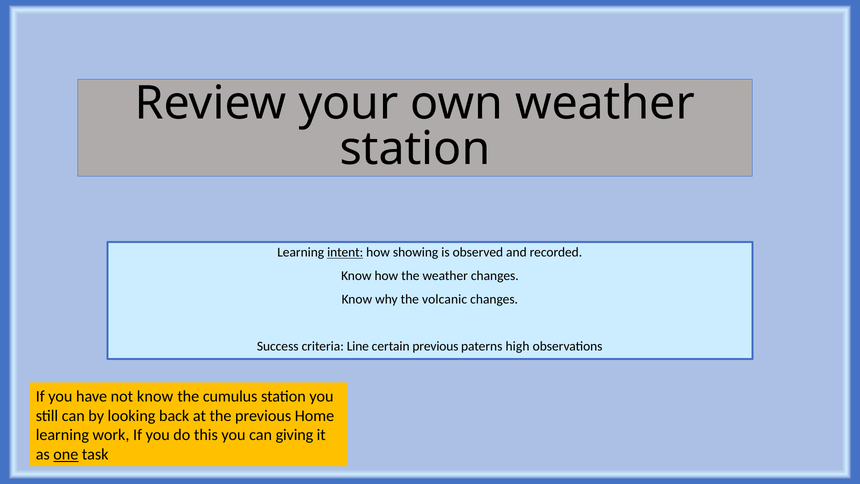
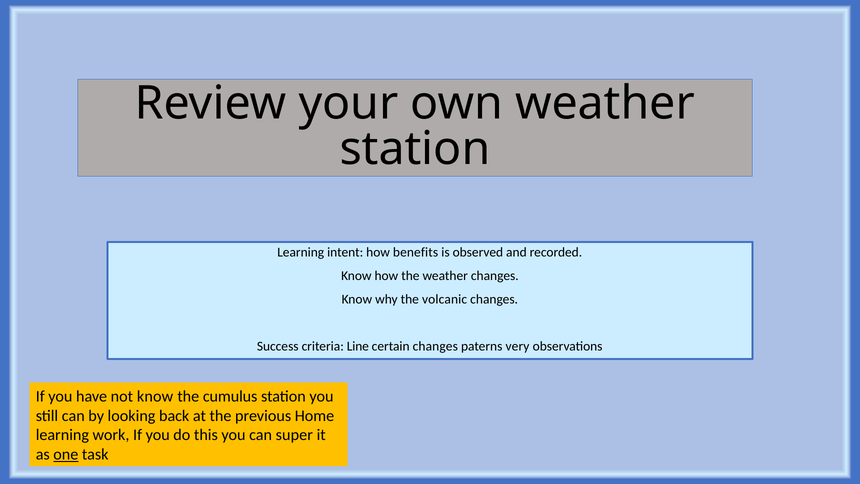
intent underline: present -> none
showing: showing -> benefits
certain previous: previous -> changes
high: high -> very
giving: giving -> super
